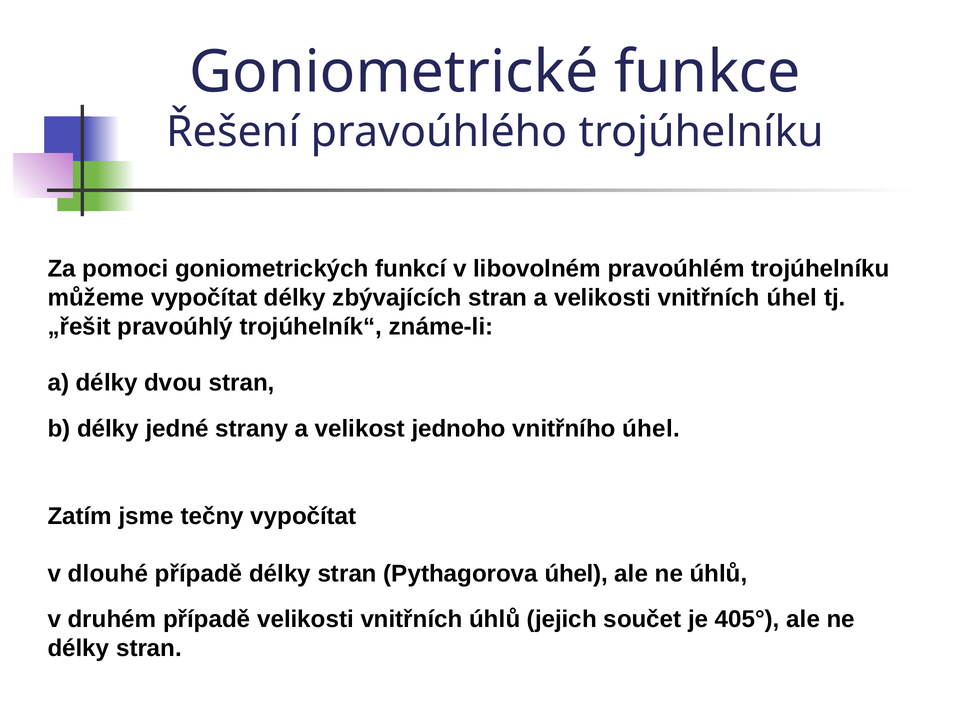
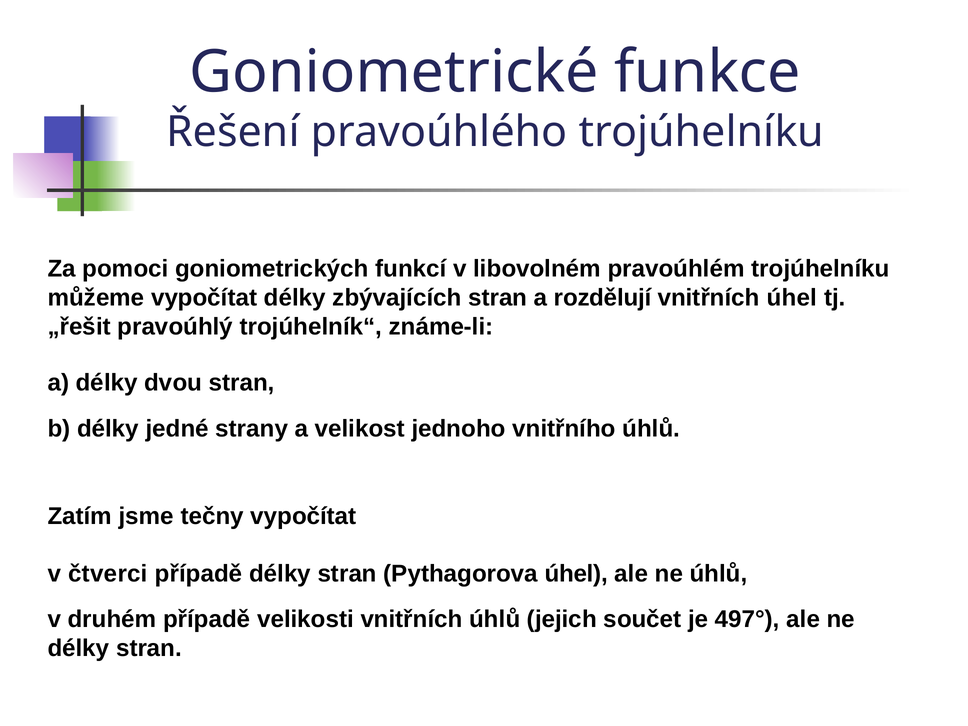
a velikosti: velikosti -> rozdělují
vnitřního úhel: úhel -> úhlů
dlouhé: dlouhé -> čtverci
405°: 405° -> 497°
